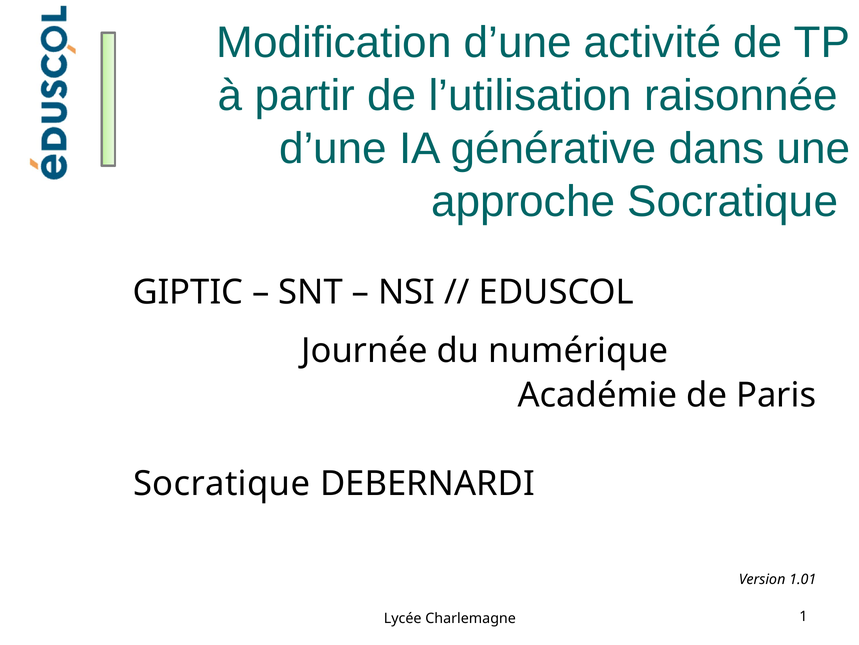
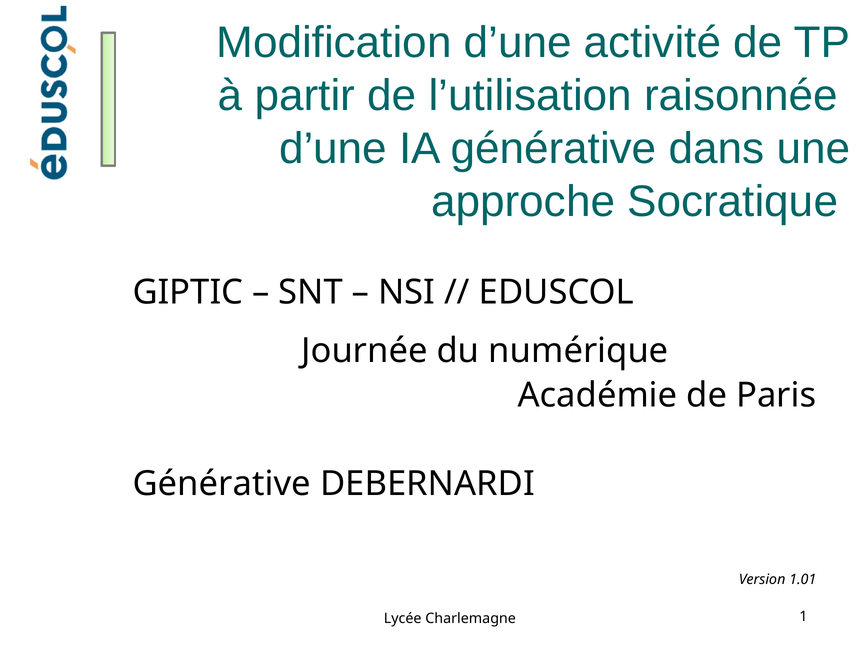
Socratique at (222, 483): Socratique -> Générative
